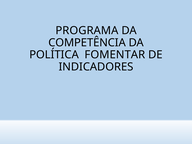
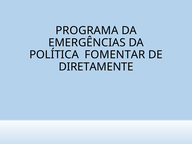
COMPETÊNCIA: COMPETÊNCIA -> EMERGÊNCIAS
INDICADORES: INDICADORES -> DIRETAMENTE
